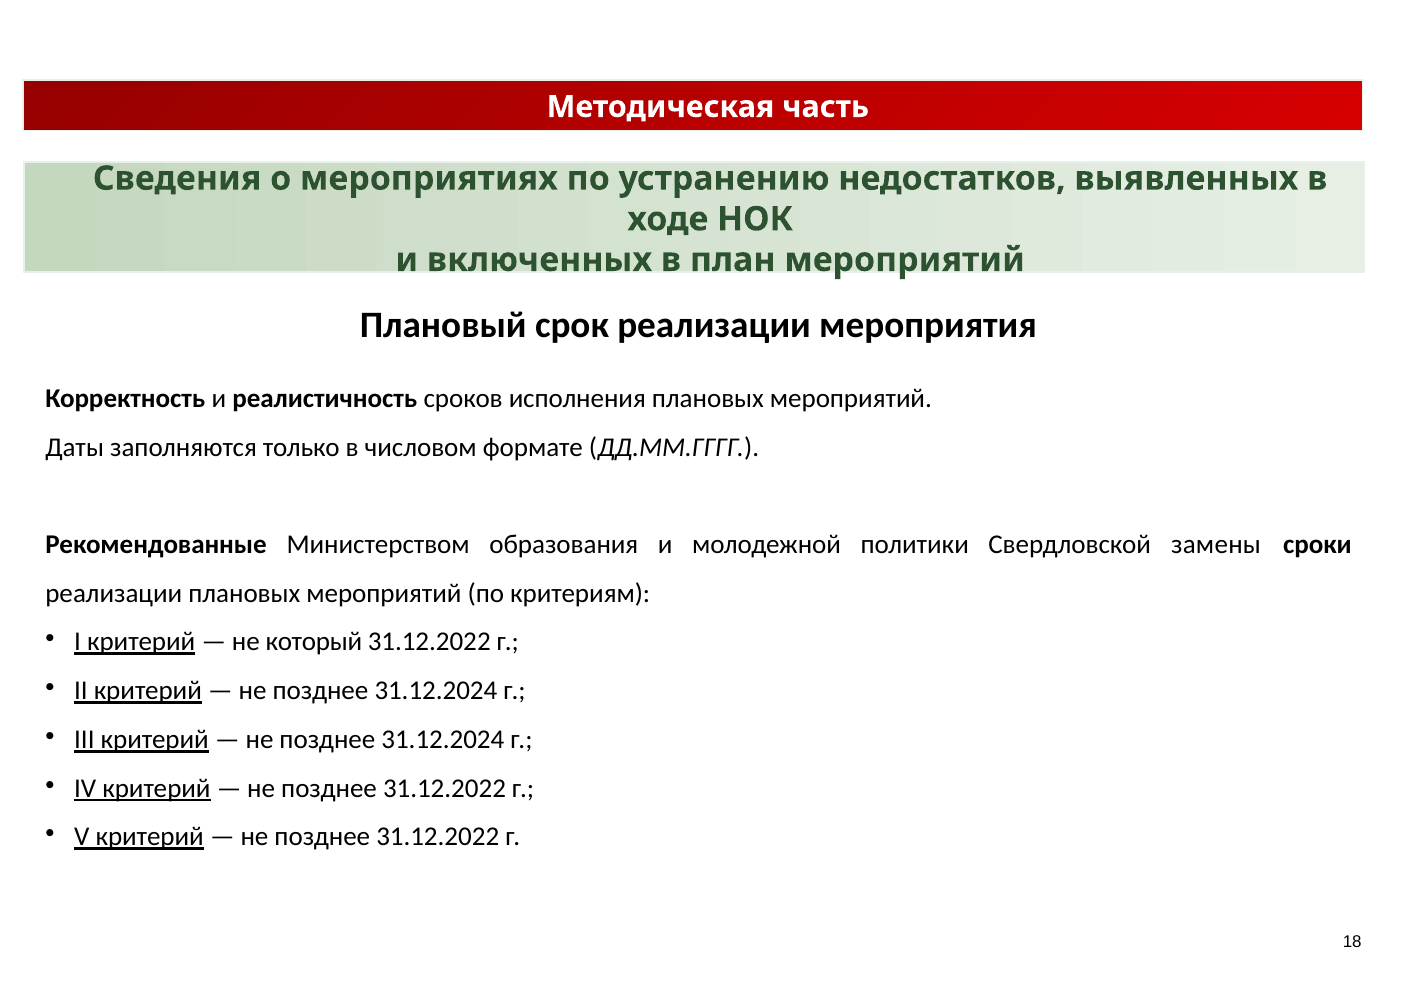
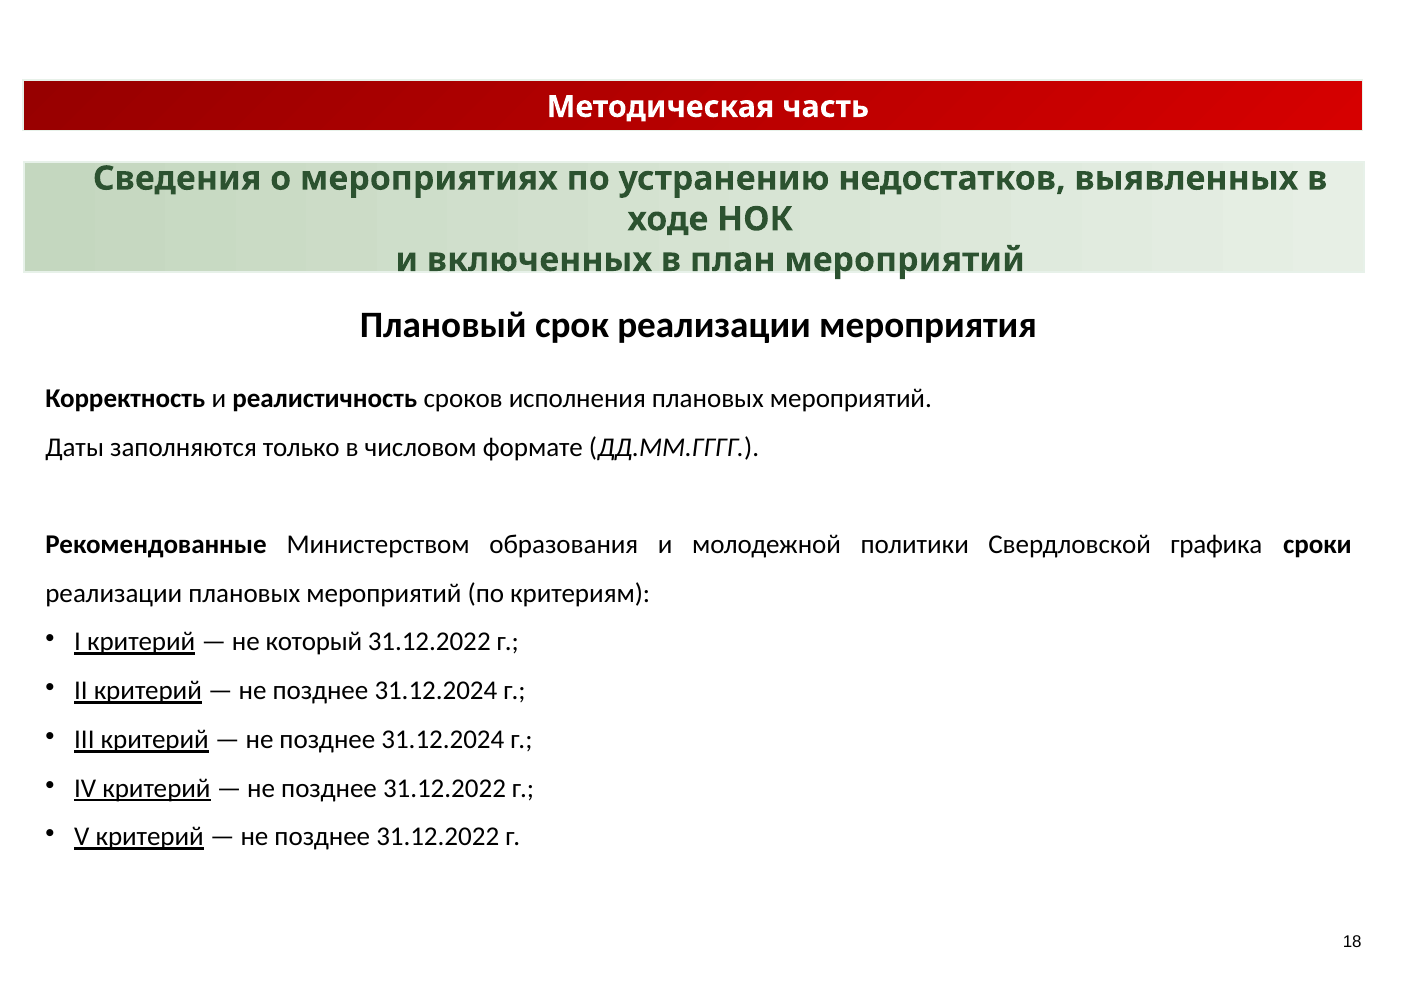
замены: замены -> графика
